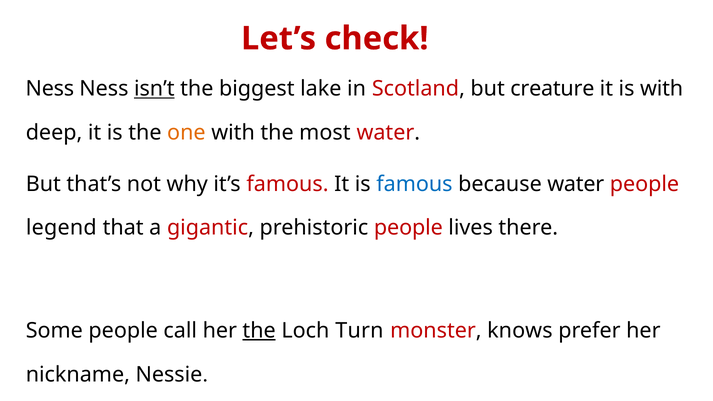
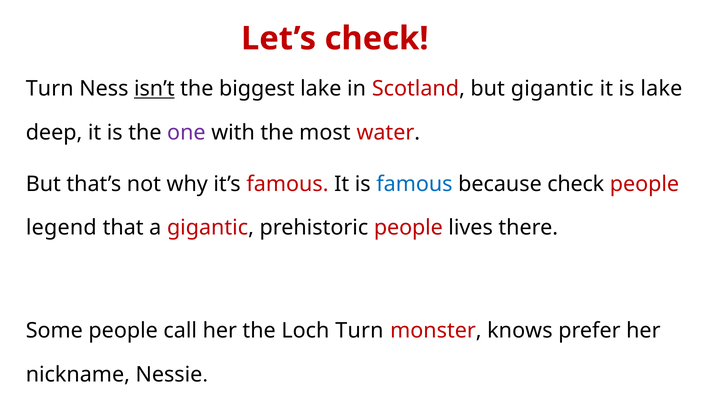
Ness at (50, 89): Ness -> Turn
but creature: creature -> gigantic
is with: with -> lake
one colour: orange -> purple
because water: water -> check
the at (259, 331) underline: present -> none
